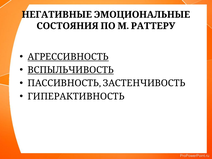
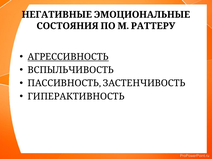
ВСПЫЛЬЧИВОСТЬ underline: present -> none
